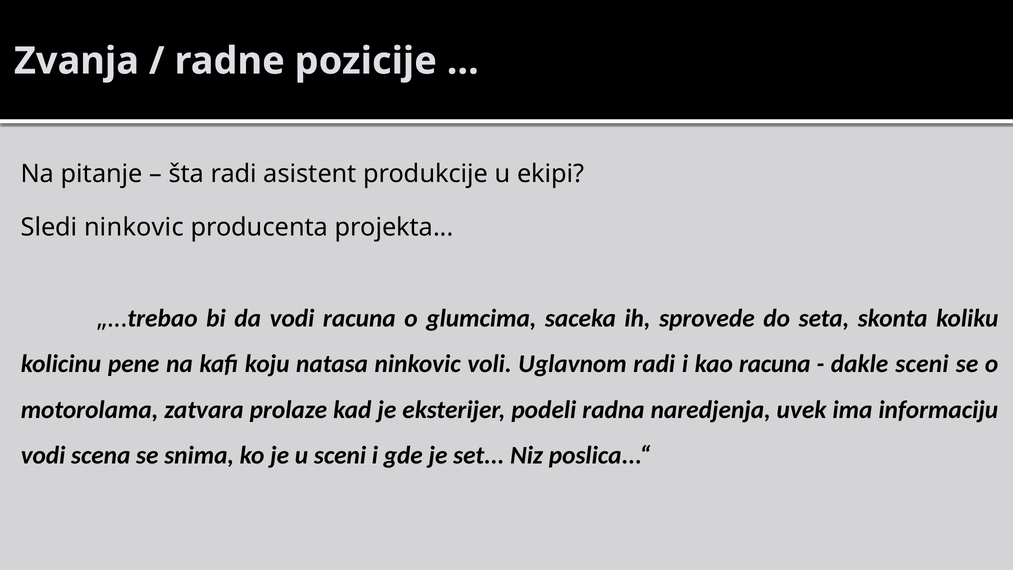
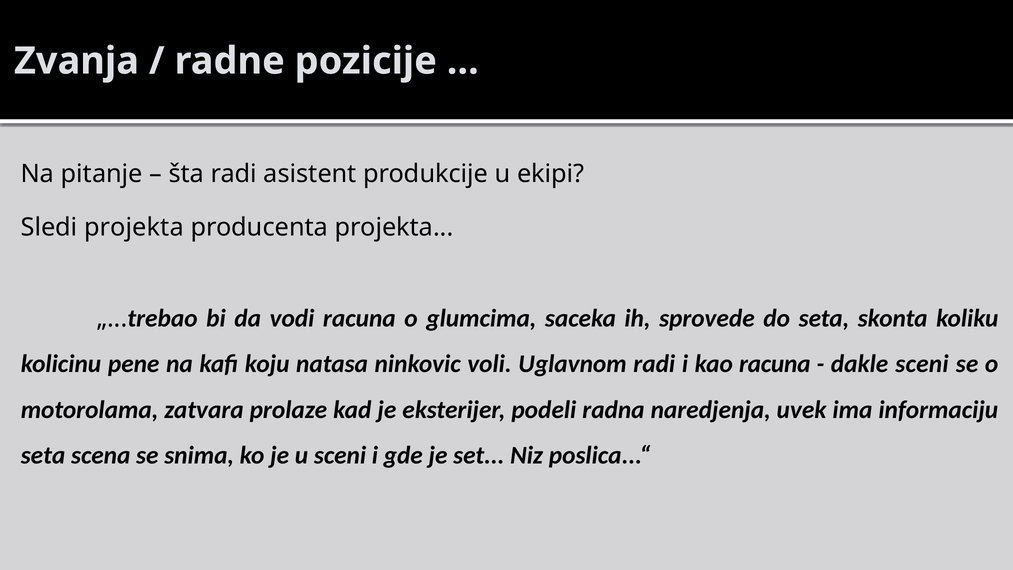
Sledi ninkovic: ninkovic -> projekta
vodi at (43, 455): vodi -> seta
